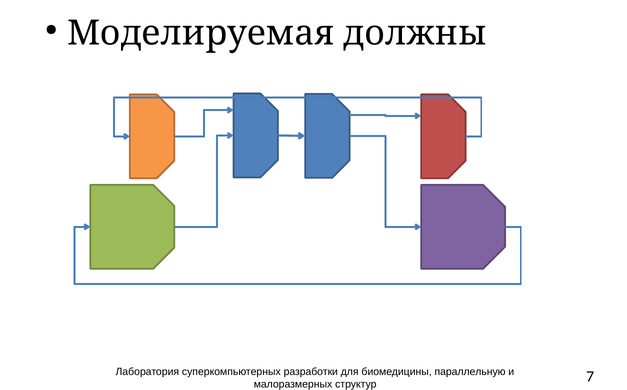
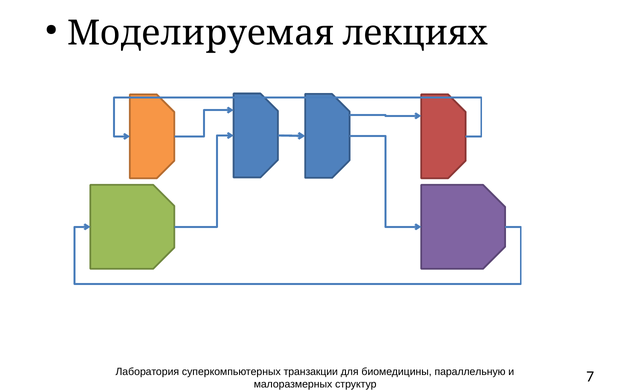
должны: должны -> лекциях
разработки: разработки -> транзакции
